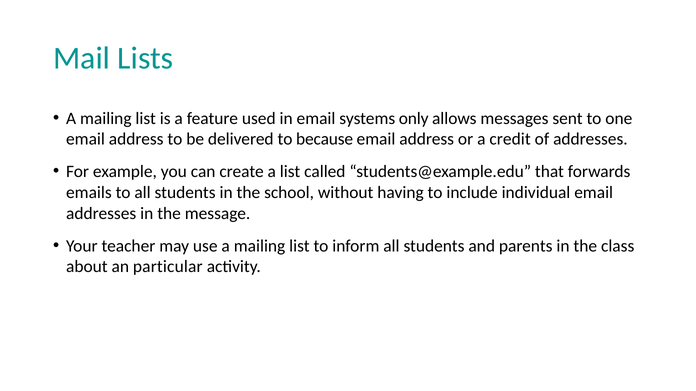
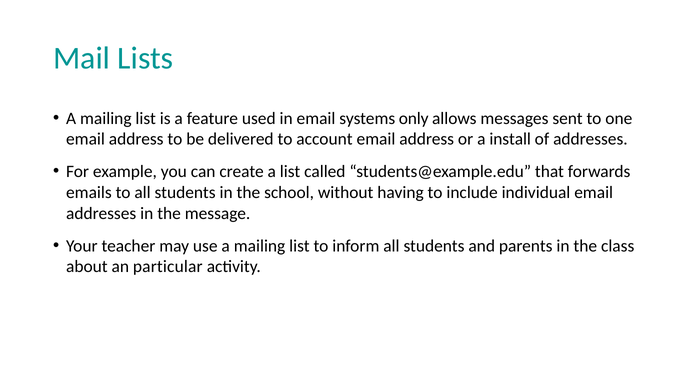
because: because -> account
credit: credit -> install
